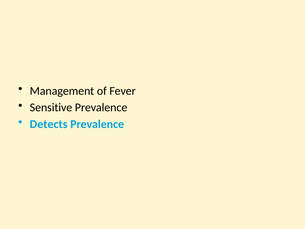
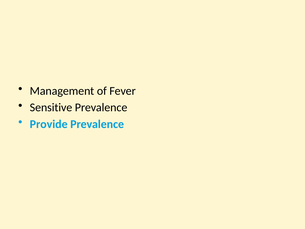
Detects: Detects -> Provide
